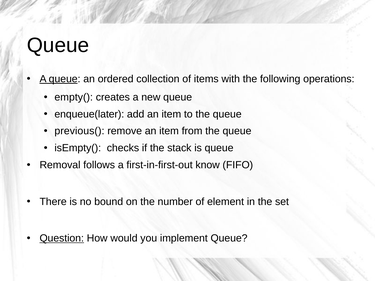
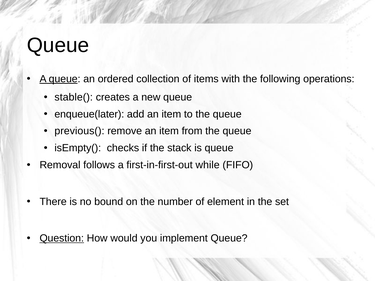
empty(: empty( -> stable(
know: know -> while
